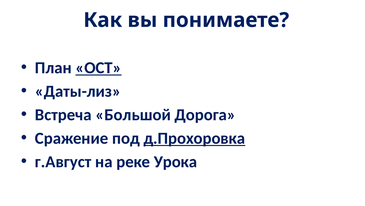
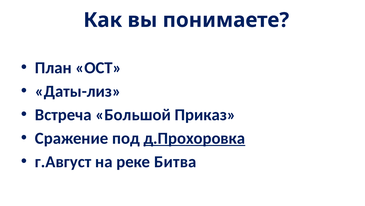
ОСТ underline: present -> none
Дорога: Дорога -> Приказ
Урока: Урока -> Битва
